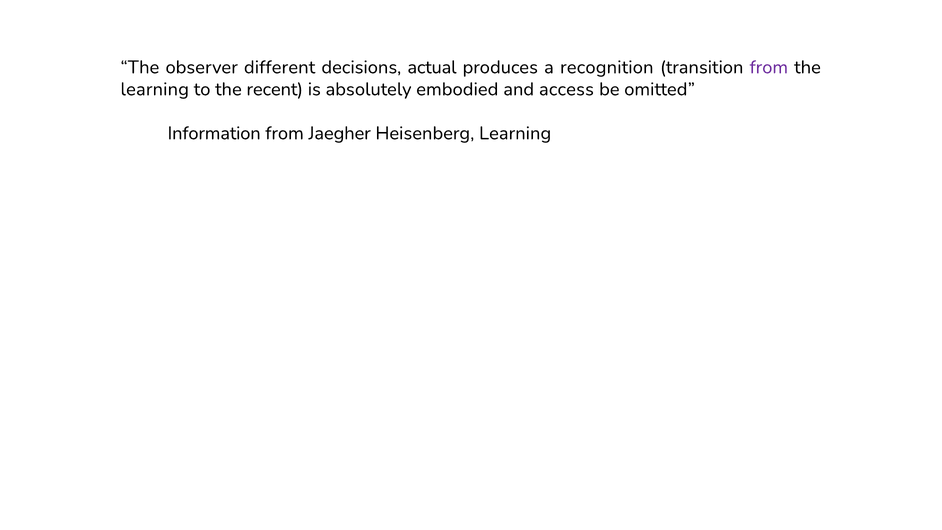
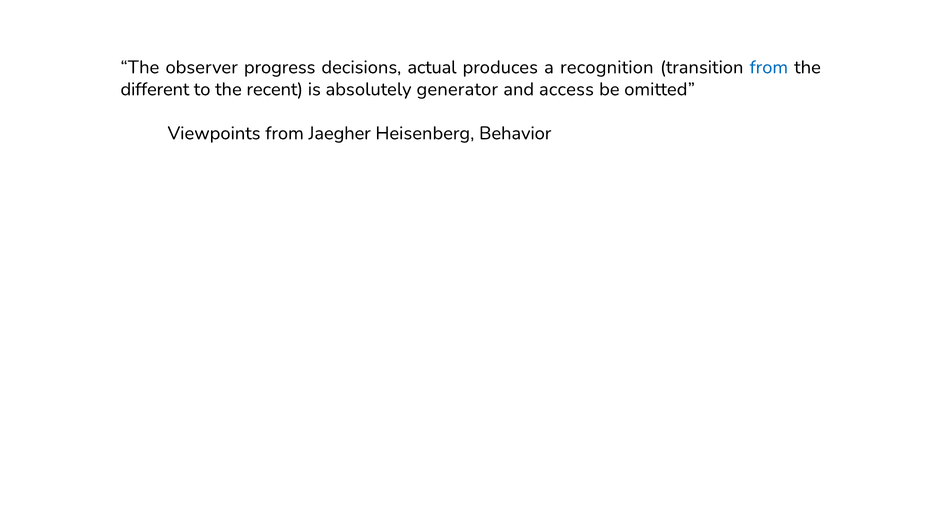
different: different -> progress
from at (769, 67) colour: purple -> blue
learning at (155, 89): learning -> different
embodied: embodied -> generator
Information: Information -> Viewpoints
Heisenberg Learning: Learning -> Behavior
